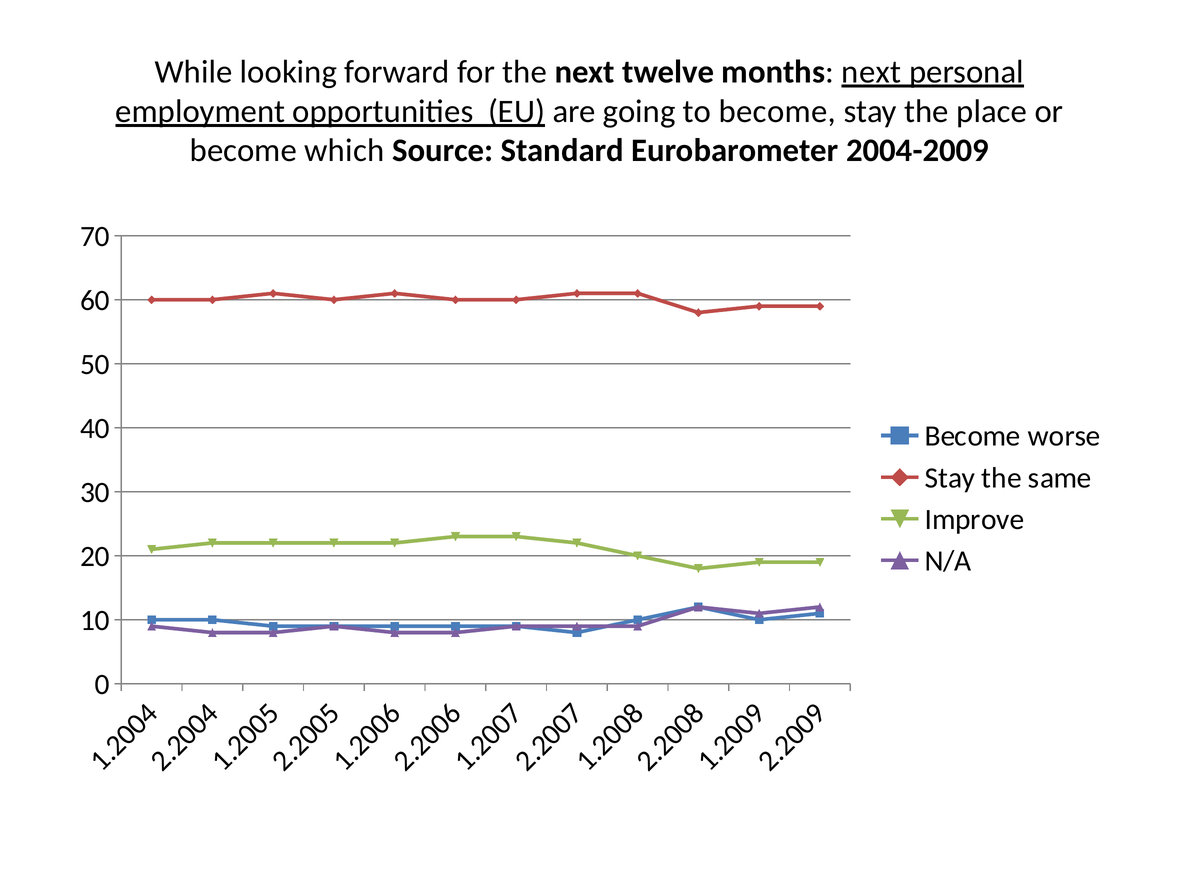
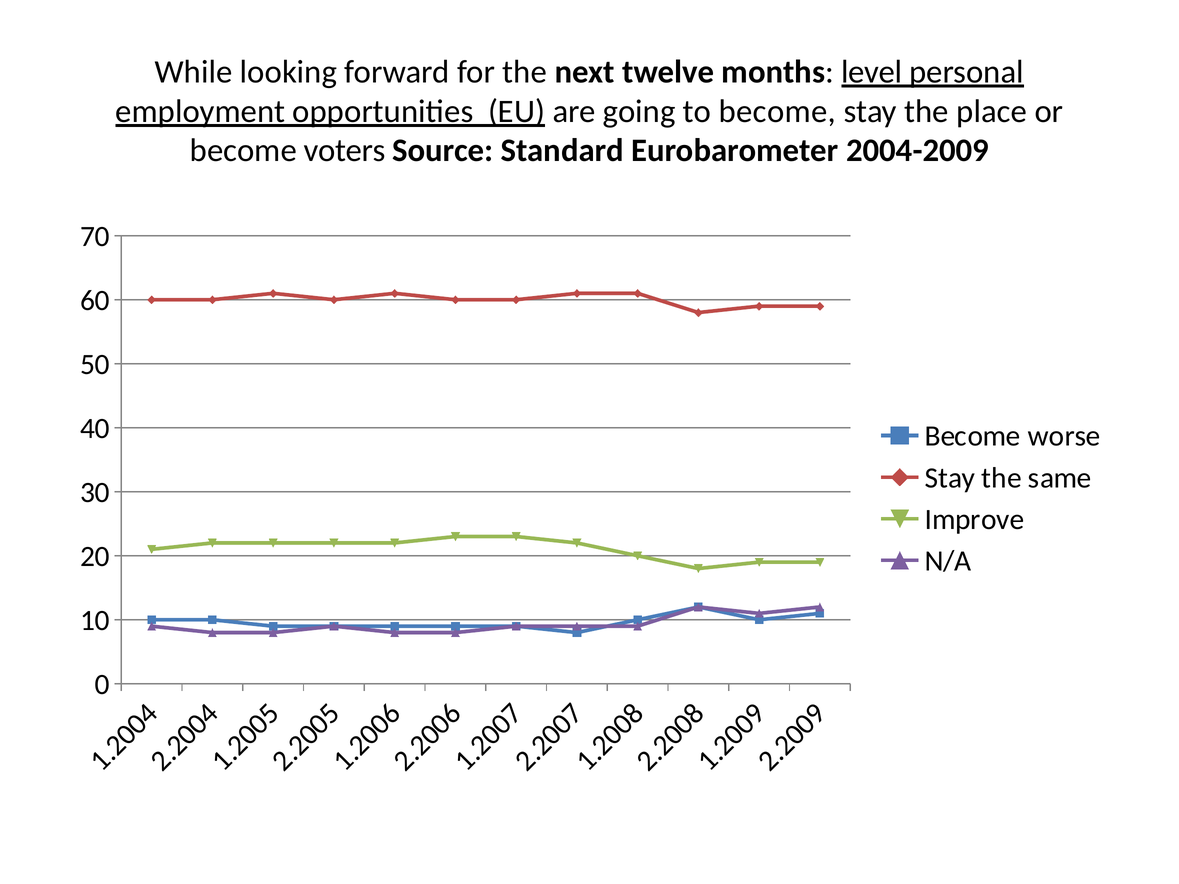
months next: next -> level
which: which -> voters
